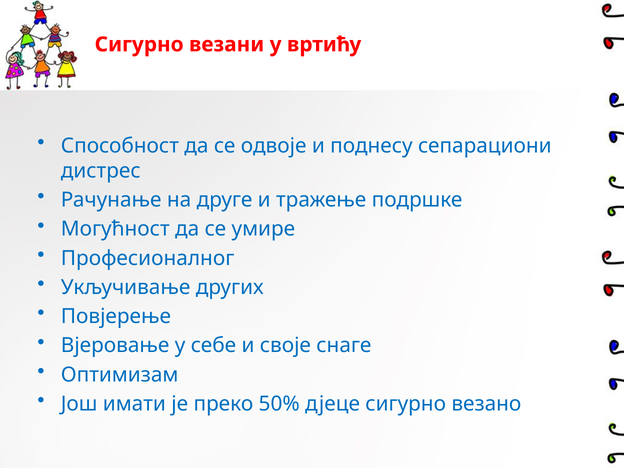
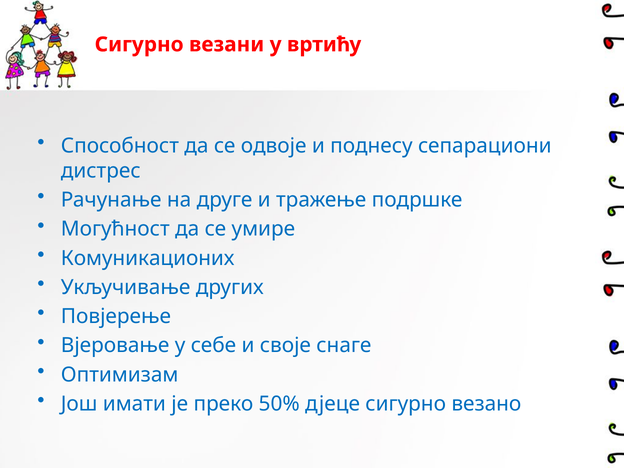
Професионалног: Професионалног -> Комуникационих
